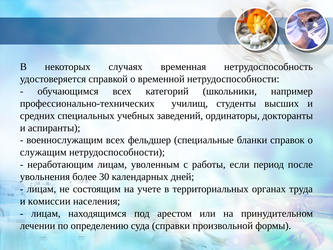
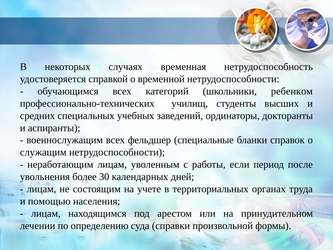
например: например -> ребенком
комиссии: комиссии -> помощью
